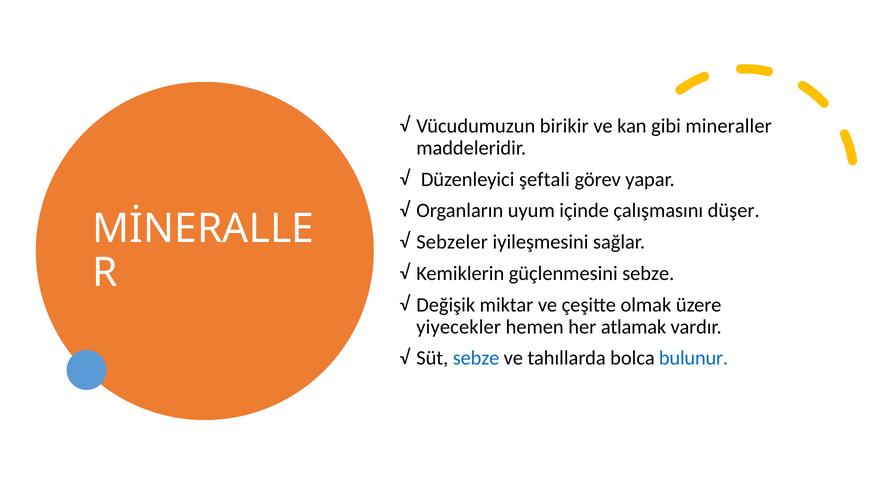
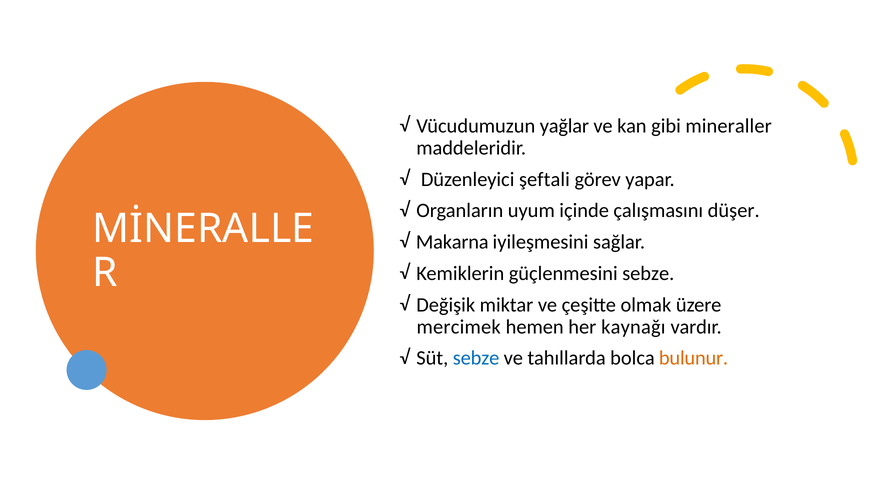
birikir: birikir -> yağlar
Sebzeler: Sebzeler -> Makarna
yiyecekler: yiyecekler -> mercimek
atlamak: atlamak -> kaynağı
bulunur colour: blue -> orange
